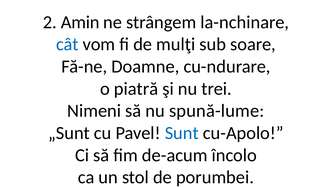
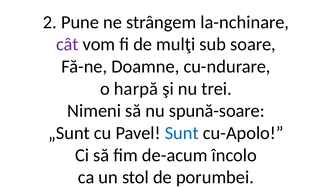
Amin: Amin -> Pune
cât colour: blue -> purple
piatră: piatră -> harpă
spună-lume: spună-lume -> spună-soare
